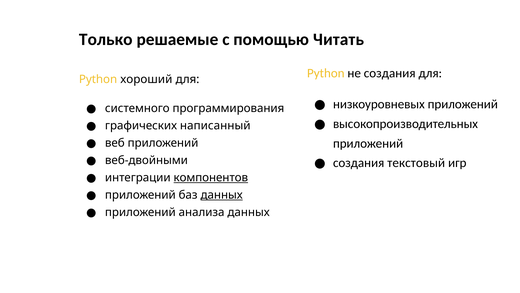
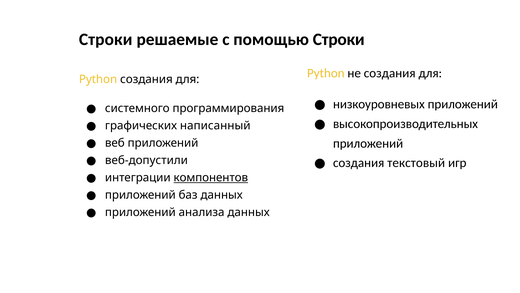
Только at (106, 39): Только -> Строки
помощью Читать: Читать -> Строки
Python хороший: хороший -> создания
веб-двойными: веб-двойными -> веб-допустили
данных at (222, 195) underline: present -> none
